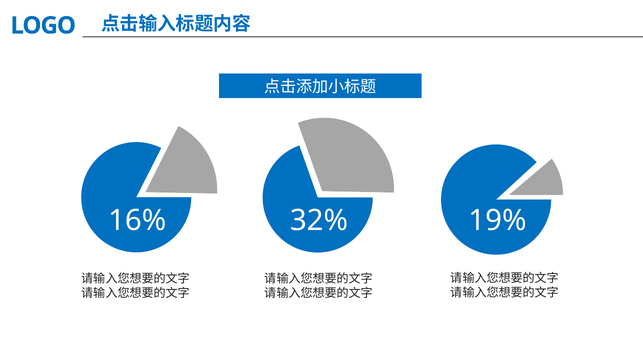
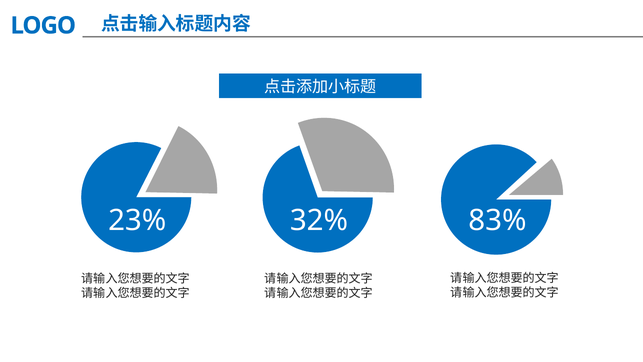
16%: 16% -> 23%
19%: 19% -> 83%
